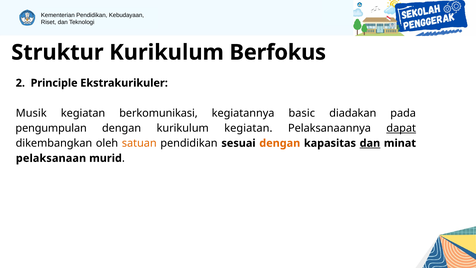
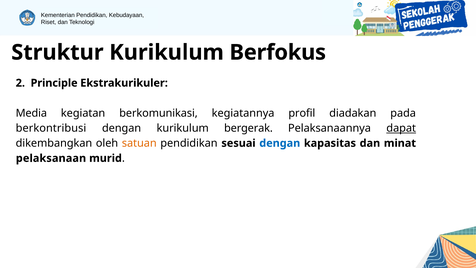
Musik: Musik -> Media
basic: basic -> profil
pengumpulan: pengumpulan -> berkontribusi
kurikulum kegiatan: kegiatan -> bergerak
dengan at (280, 143) colour: orange -> blue
dan at (370, 143) underline: present -> none
